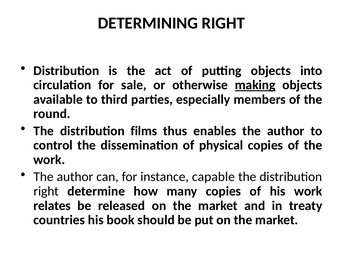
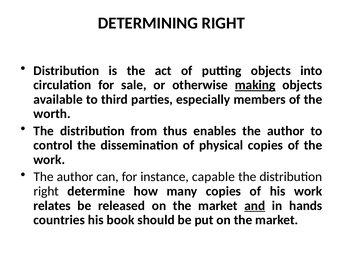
round: round -> worth
films: films -> from
and underline: none -> present
treaty: treaty -> hands
